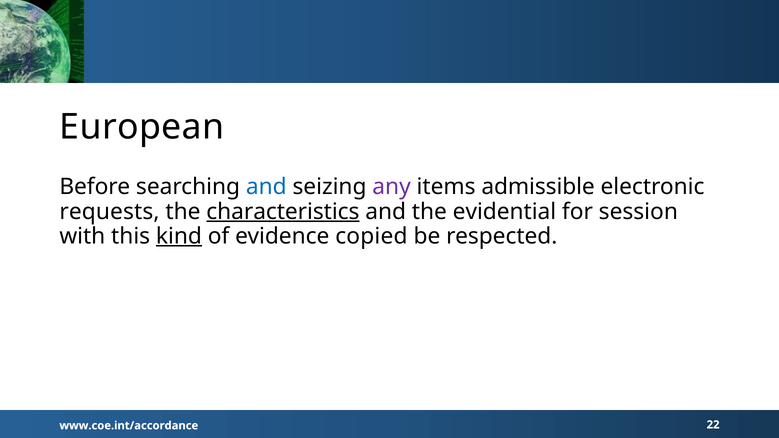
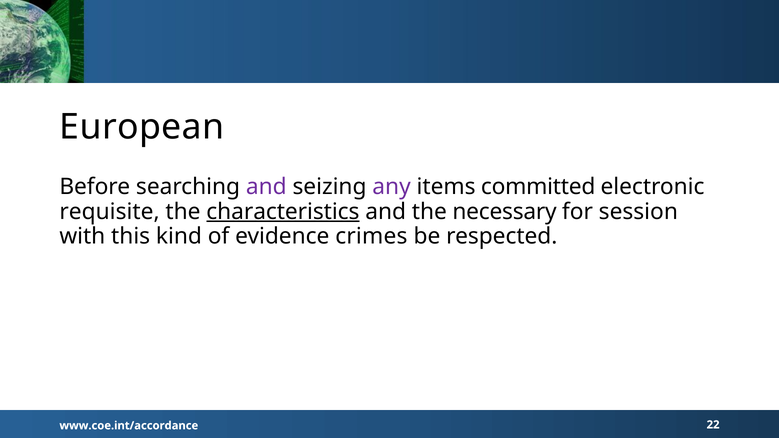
and at (266, 187) colour: blue -> purple
admissible: admissible -> committed
requests: requests -> requisite
evidential: evidential -> necessary
kind underline: present -> none
copied: copied -> crimes
